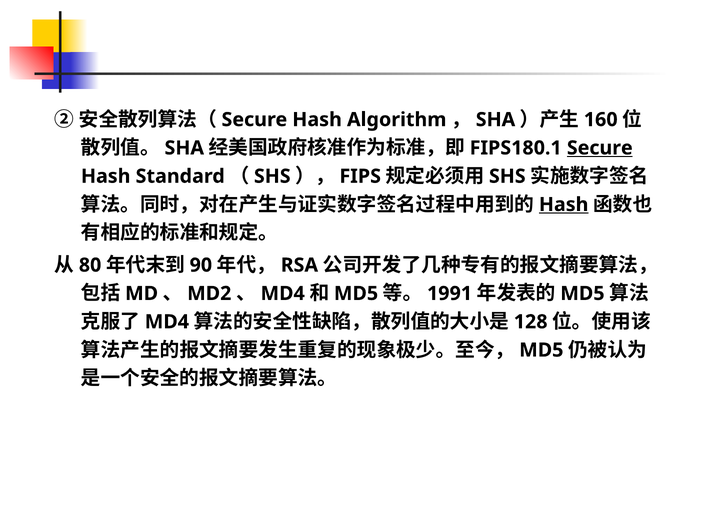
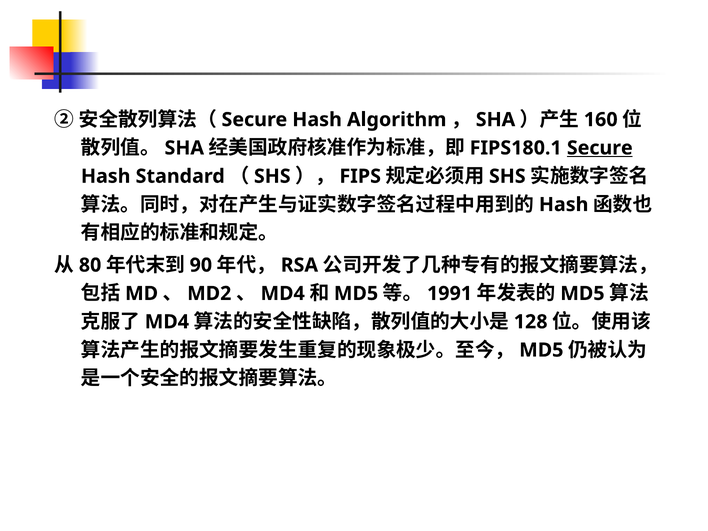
Hash at (564, 205) underline: present -> none
